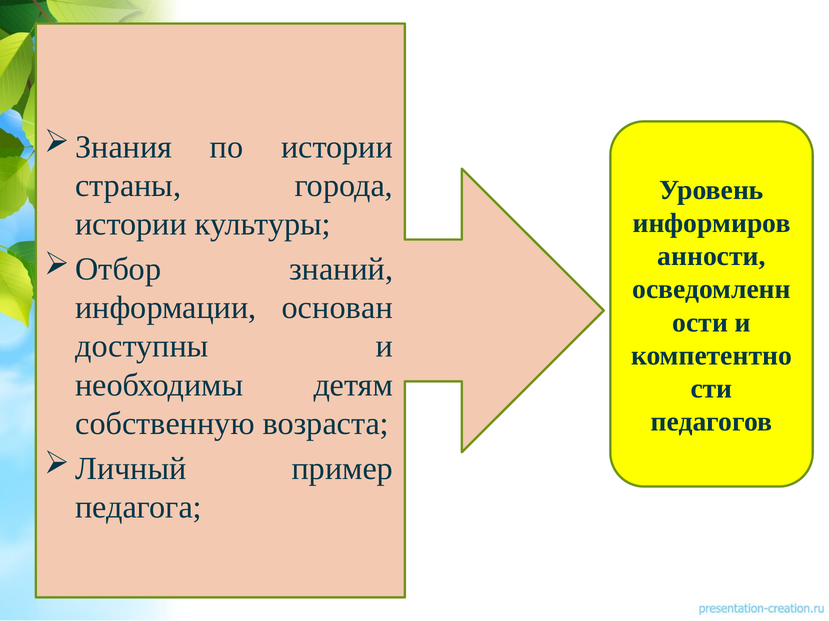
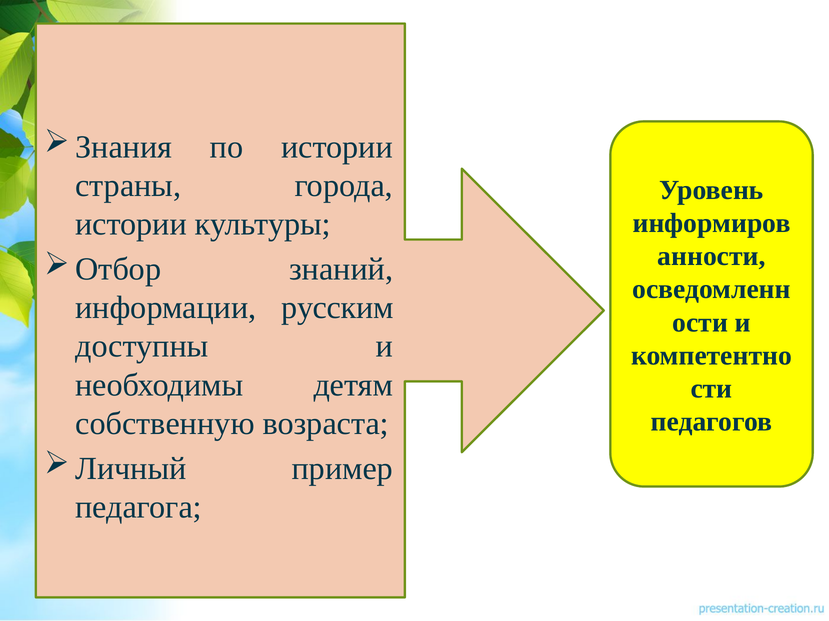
основан: основан -> русским
